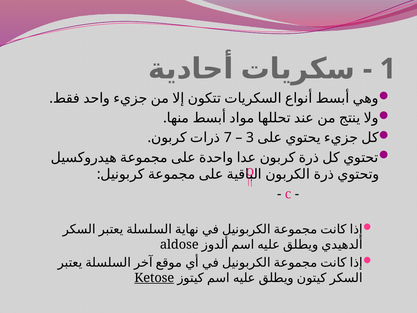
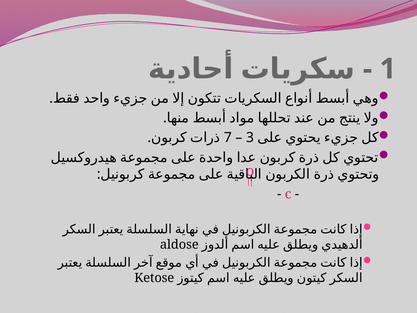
Ketose underline: present -> none
